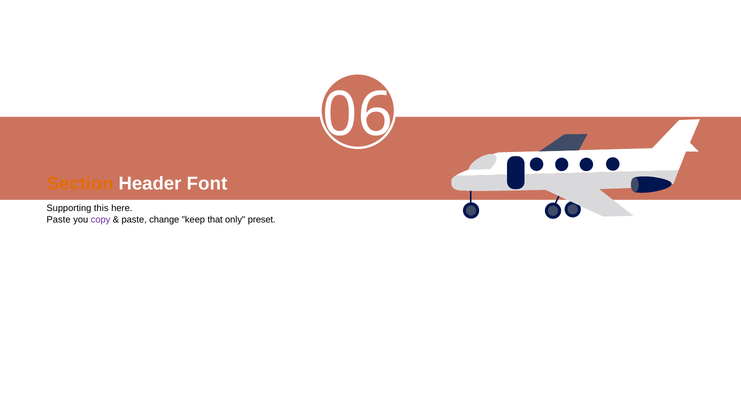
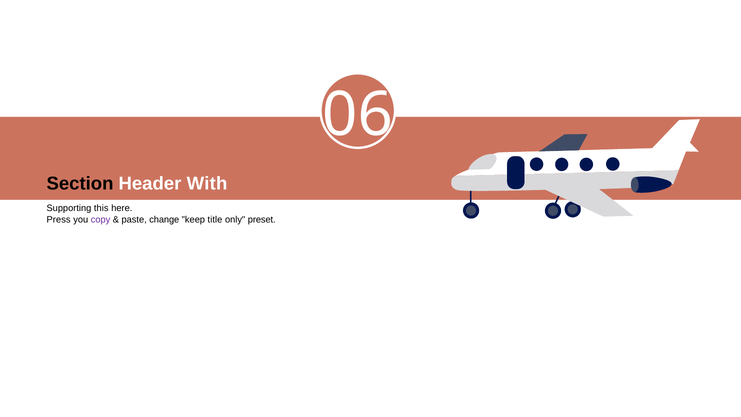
Section colour: orange -> black
Font: Font -> With
Paste at (59, 219): Paste -> Press
that: that -> title
